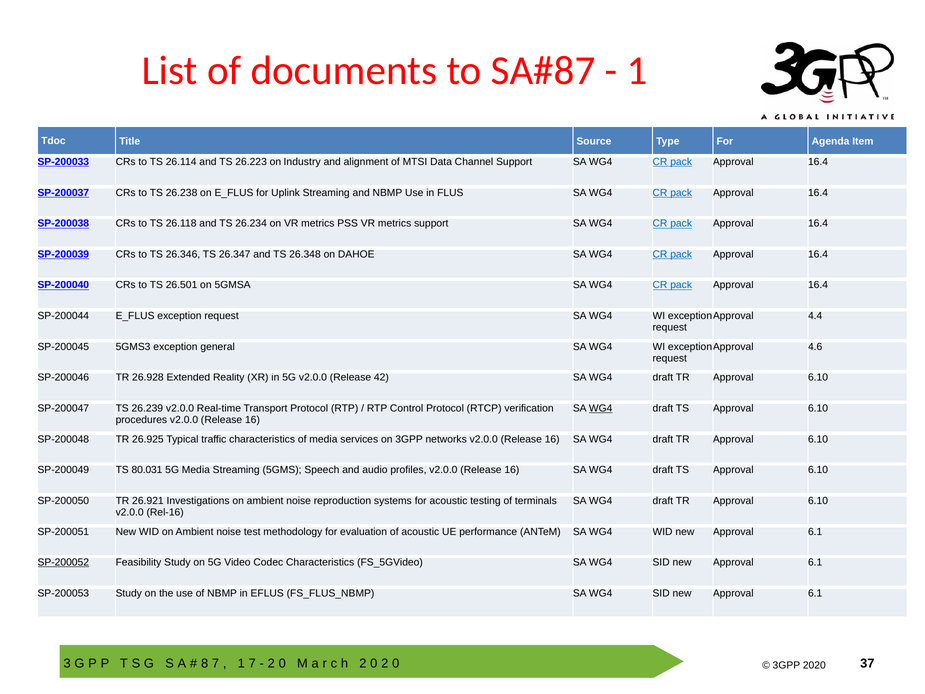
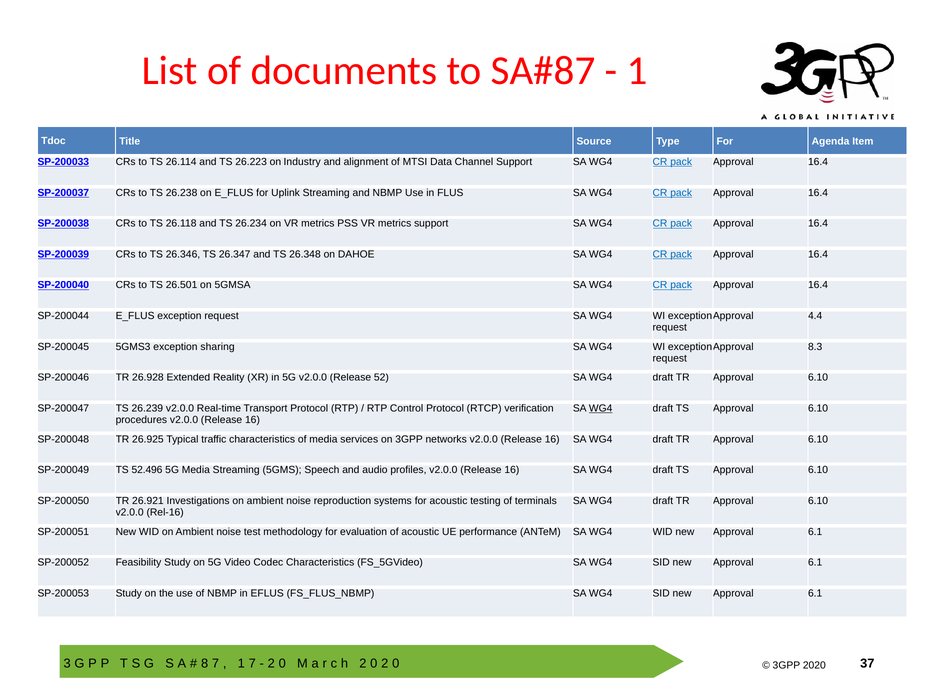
general: general -> sharing
4.6: 4.6 -> 8.3
42: 42 -> 52
80.031: 80.031 -> 52.496
SP-200052 underline: present -> none
